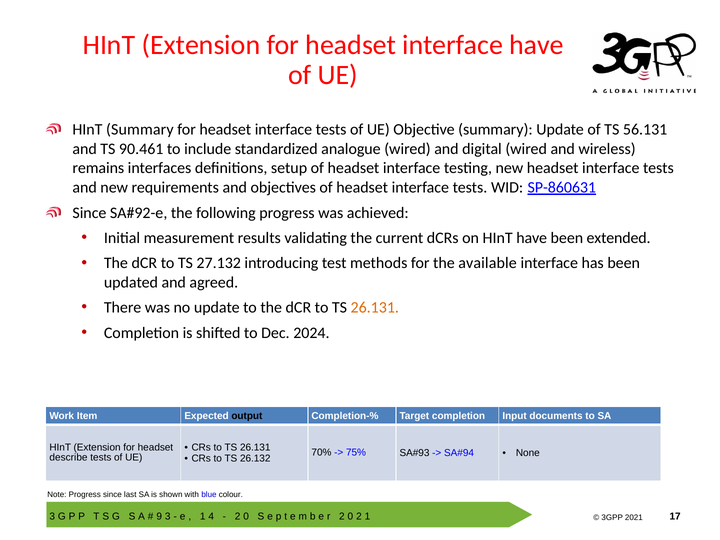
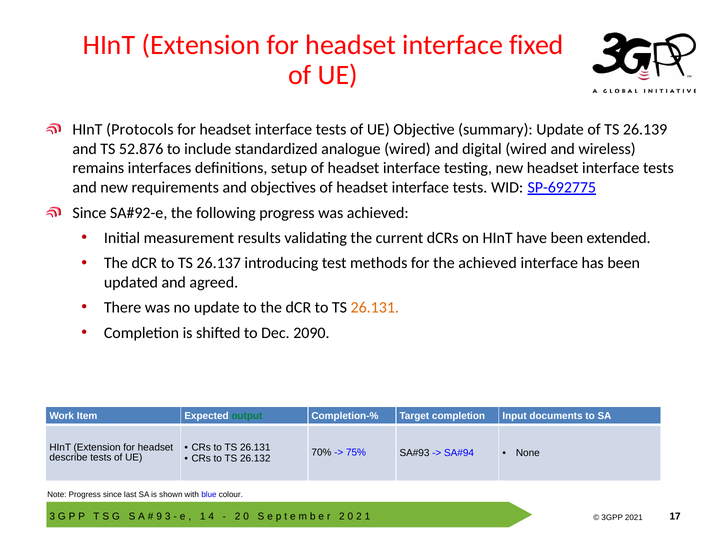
interface have: have -> fixed
HInT Summary: Summary -> Protocols
56.131: 56.131 -> 26.139
90.461: 90.461 -> 52.876
SP-860631: SP-860631 -> SP-692775
27.132: 27.132 -> 26.137
the available: available -> achieved
2024: 2024 -> 2090
output colour: black -> green
